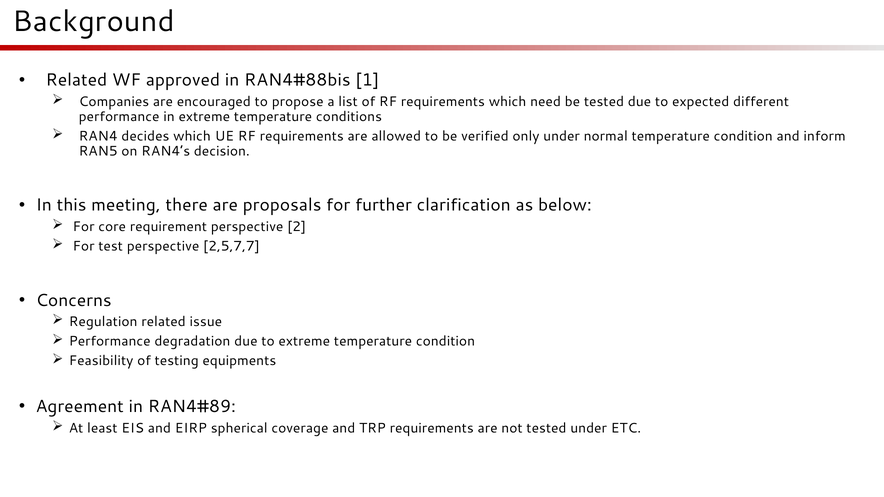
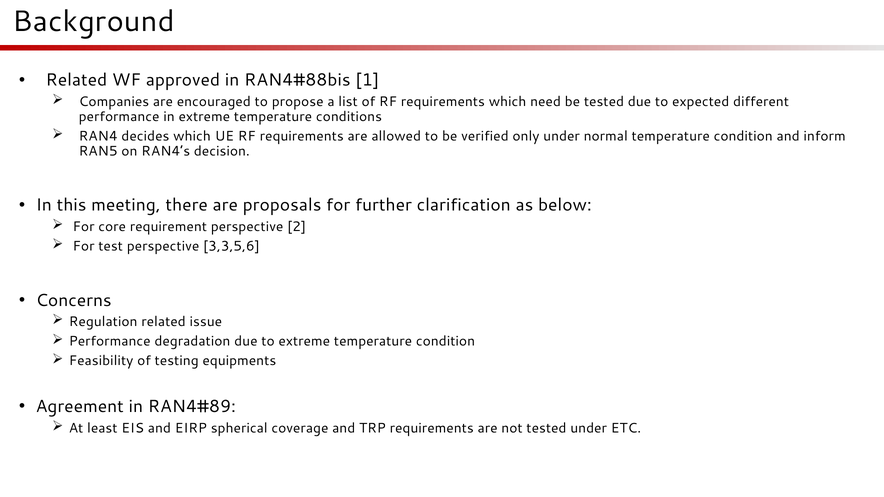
2,5,7,7: 2,5,7,7 -> 3,3,5,6
